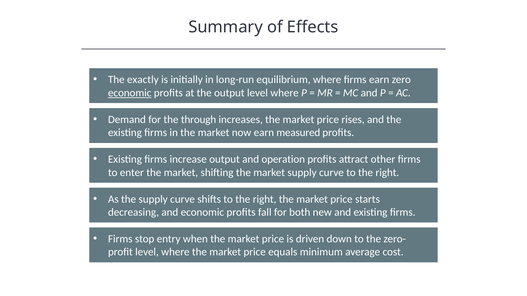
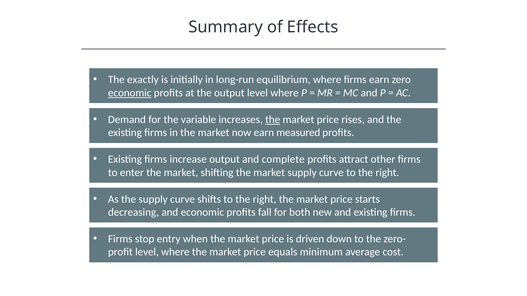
through: through -> variable
the at (273, 120) underline: none -> present
operation: operation -> complete
